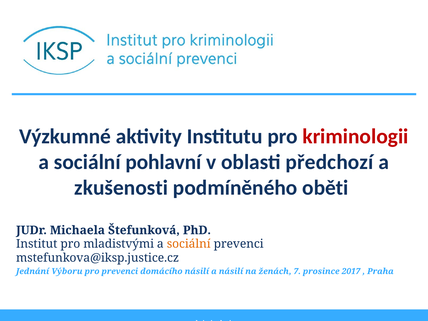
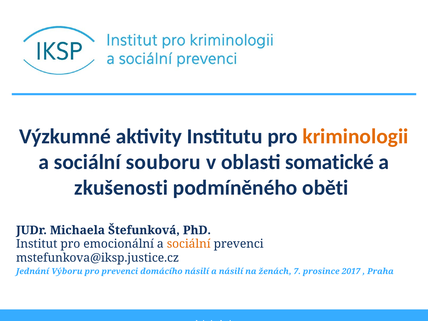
kriminologii colour: red -> orange
pohlavní: pohlavní -> souboru
předchozí: předchozí -> somatické
mladistvými: mladistvými -> emocionální
